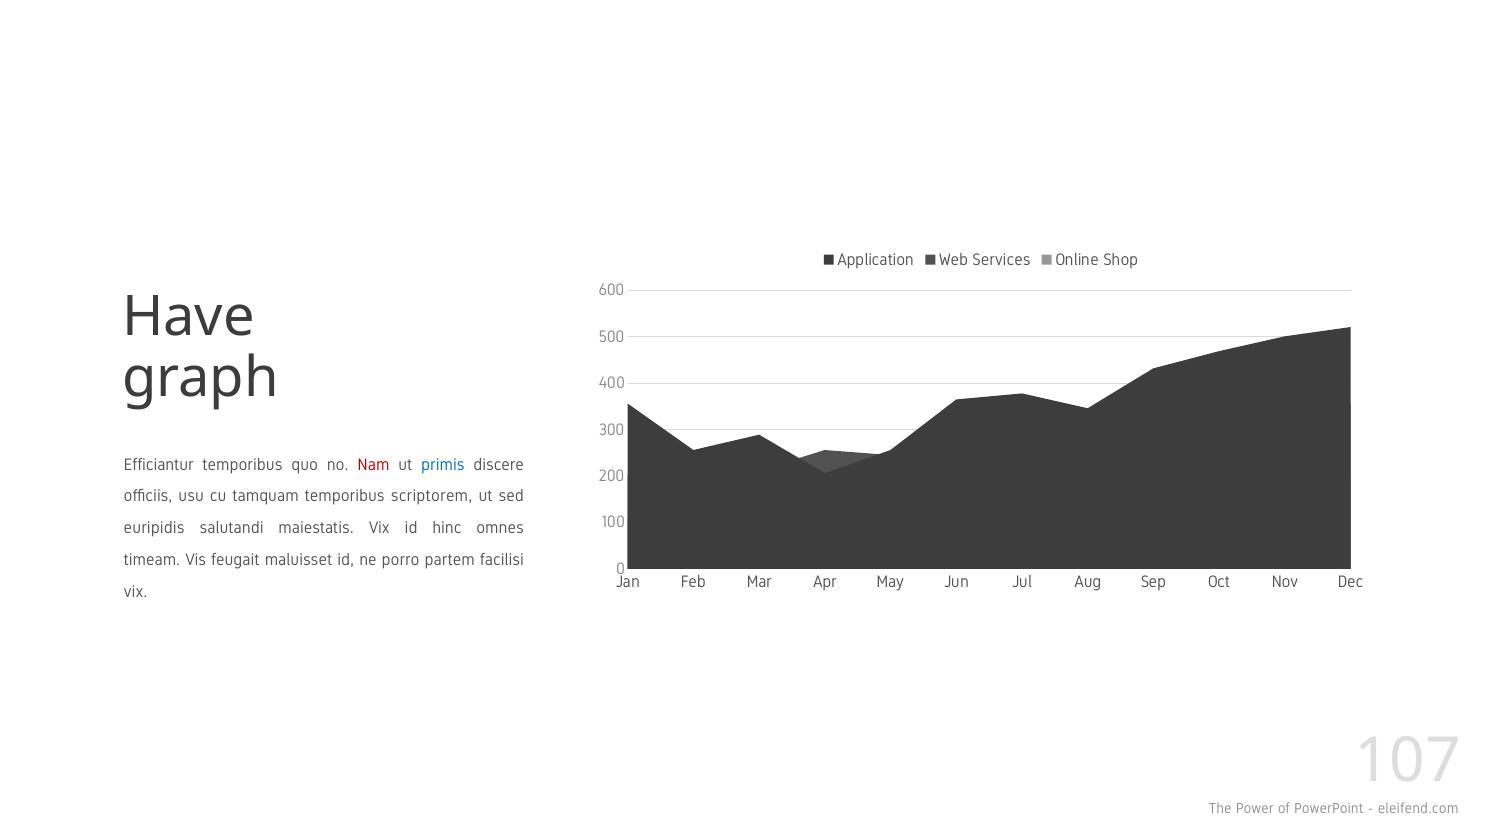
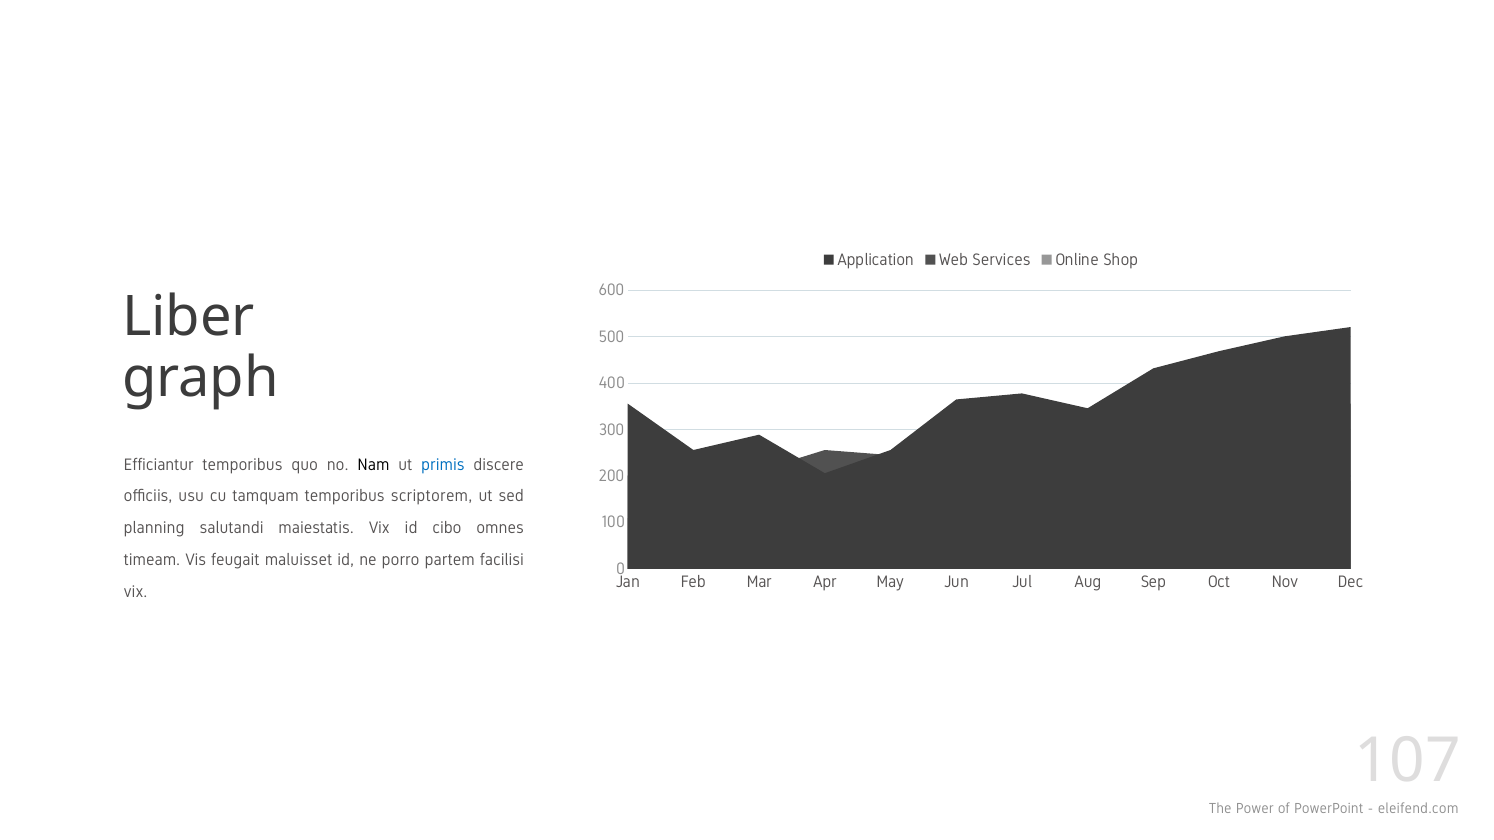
Have: Have -> Liber
Nam colour: red -> black
euripidis: euripidis -> planning
hinc: hinc -> cibo
